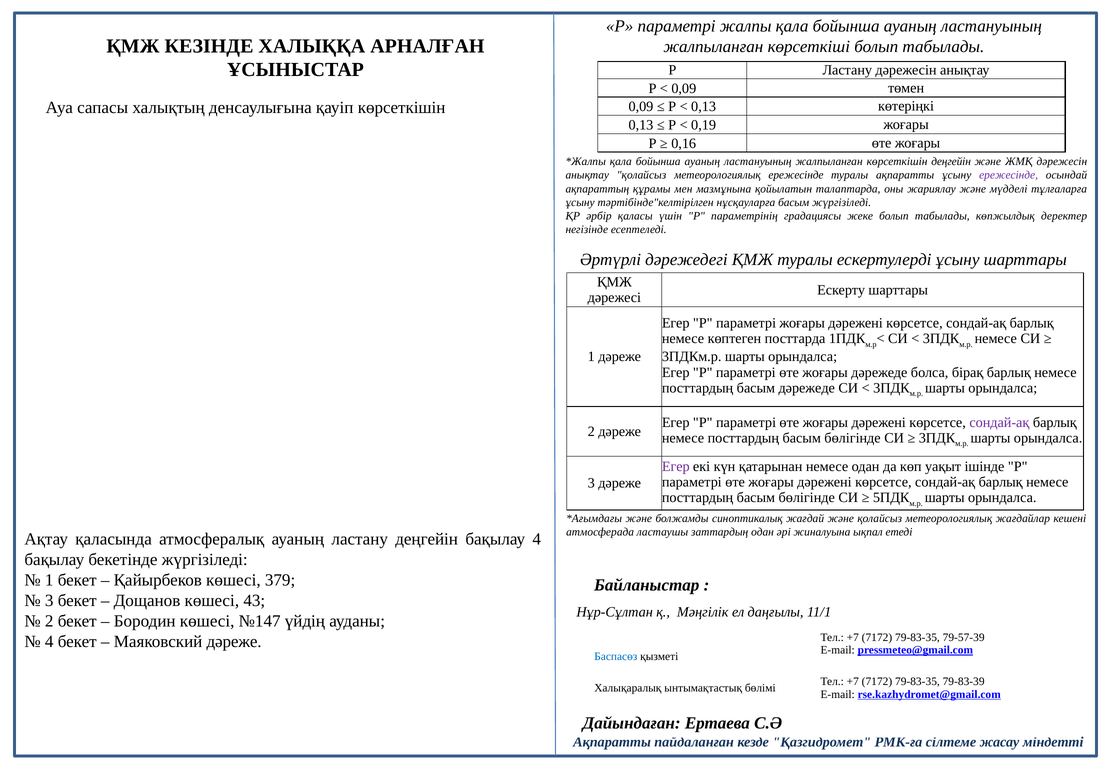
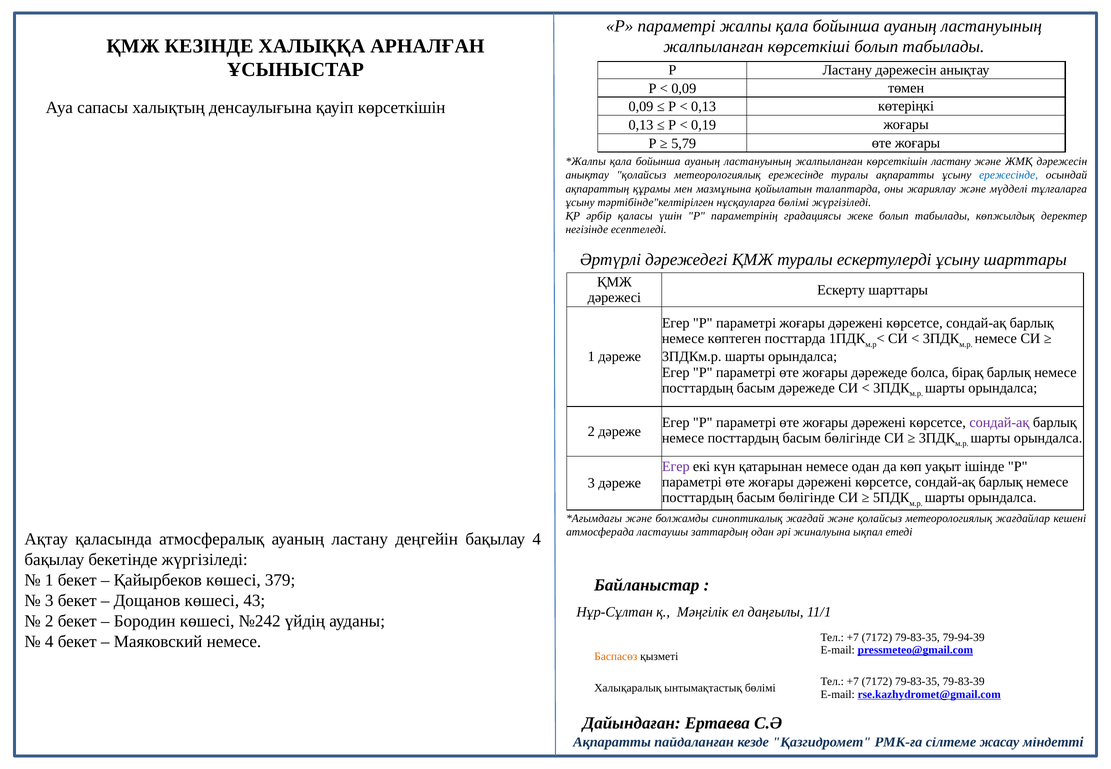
0,16: 0,16 -> 5,79
көрсеткішін деңгейін: деңгейін -> ластану
ережесінде at (1009, 175) colour: purple -> blue
нұсқауларға басым: басым -> бөлімі
№147: №147 -> №242
79-57-39: 79-57-39 -> 79-94-39
Маяковский дәреже: дәреже -> немесе
Баспасөз colour: blue -> orange
